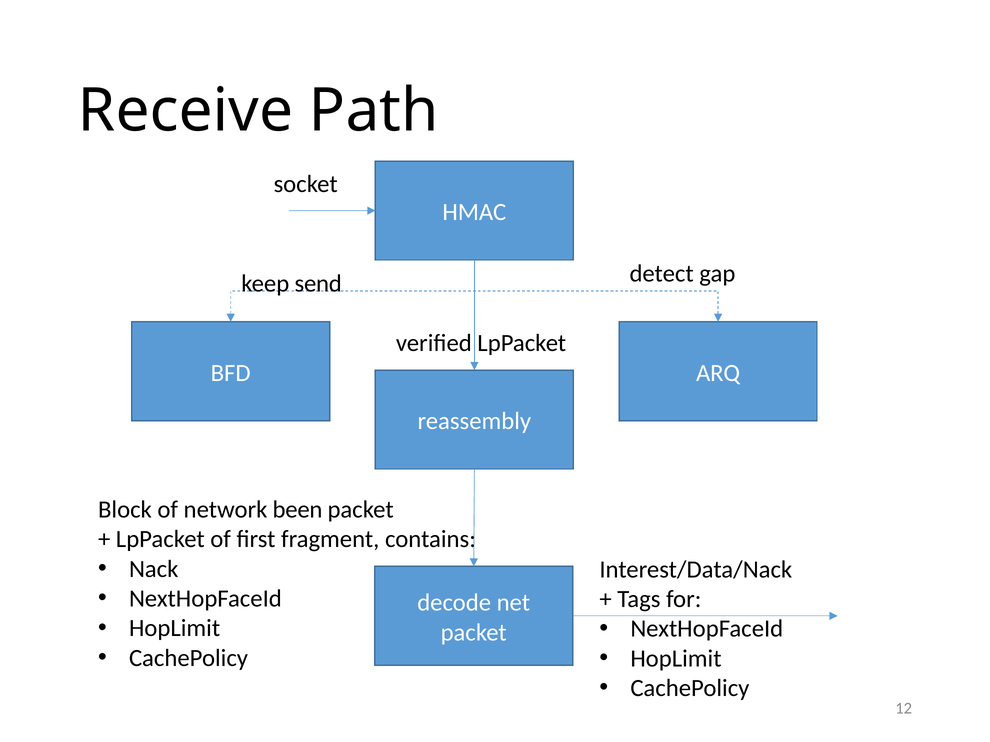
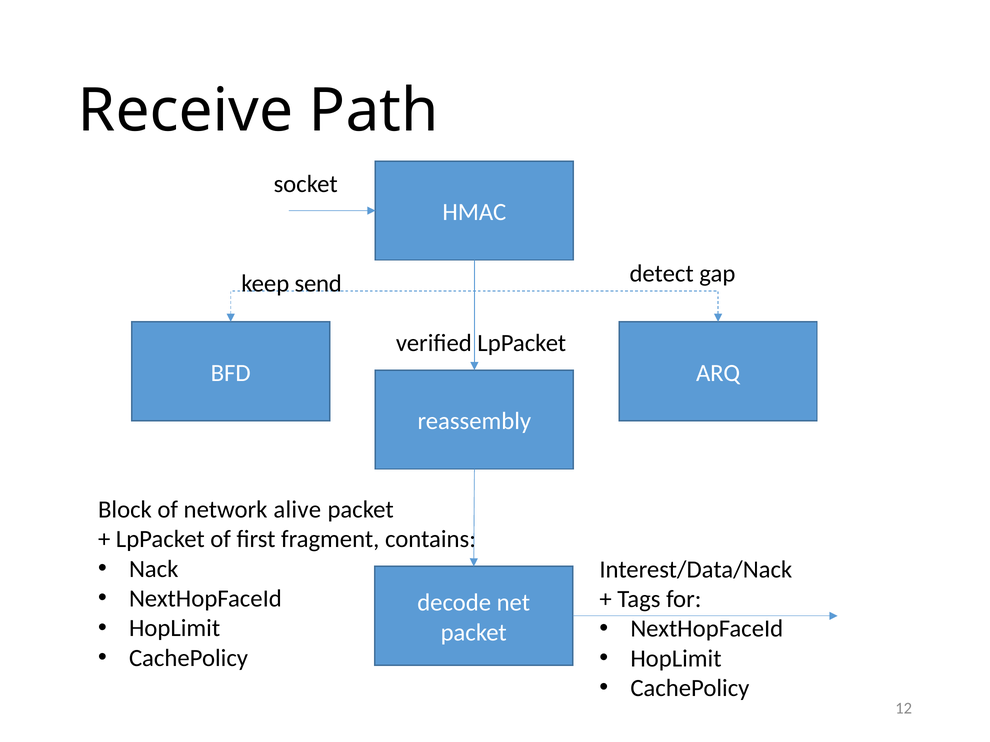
been: been -> alive
